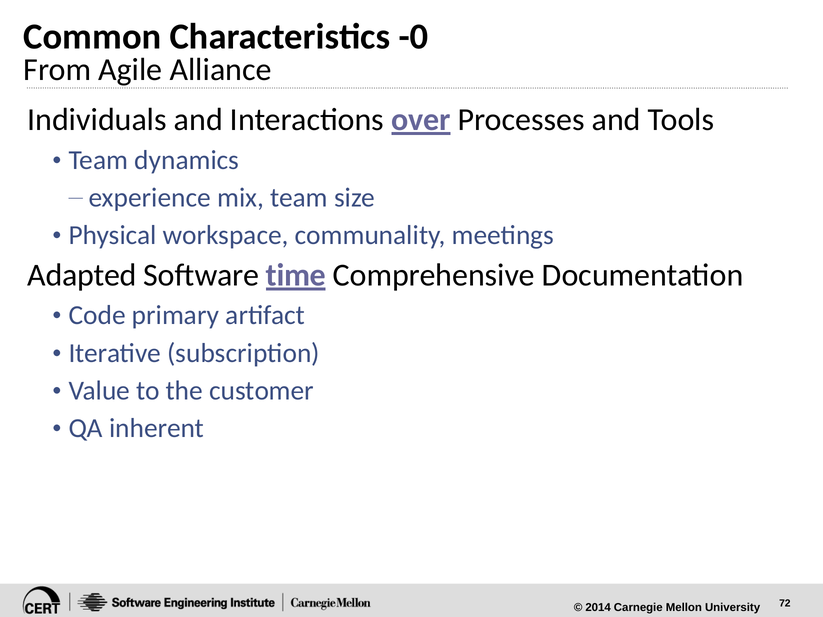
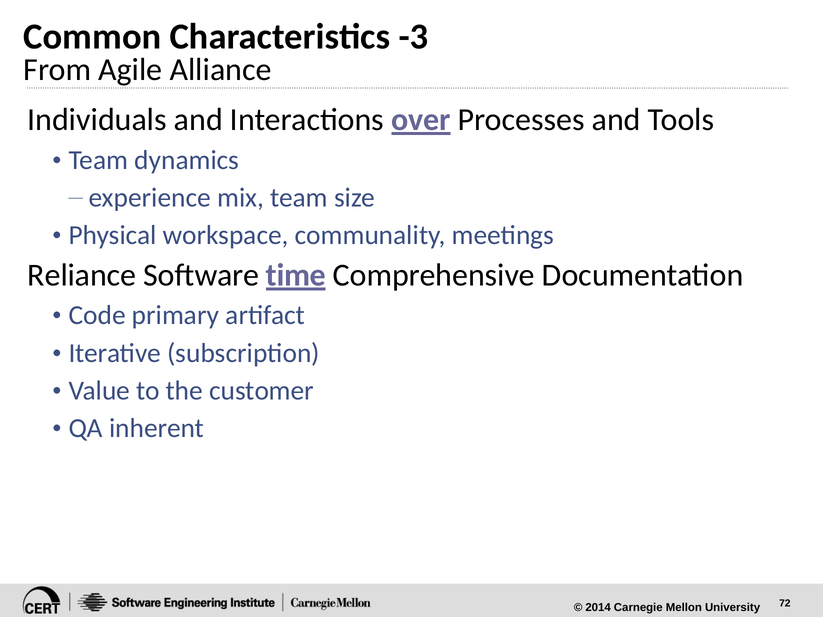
-0: -0 -> -3
Adapted: Adapted -> Reliance
